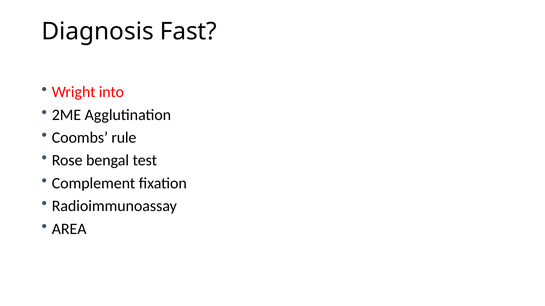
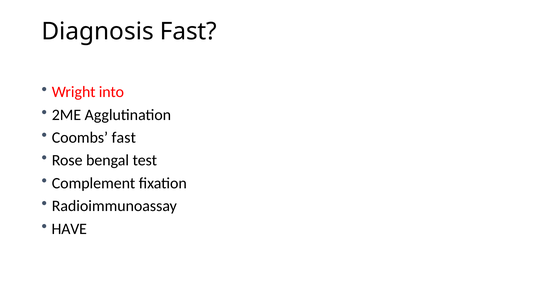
Coombs rule: rule -> fast
AREA: AREA -> HAVE
